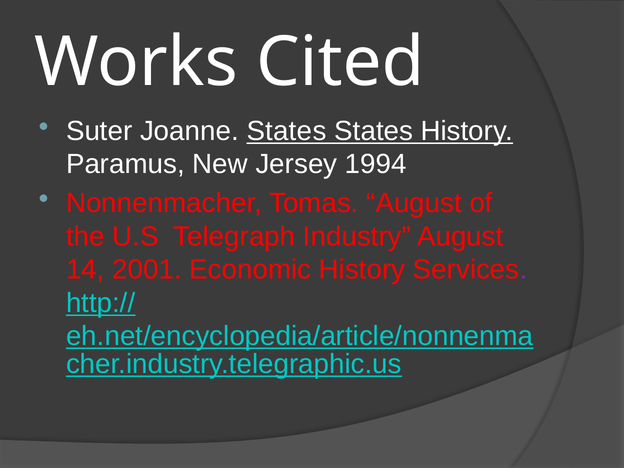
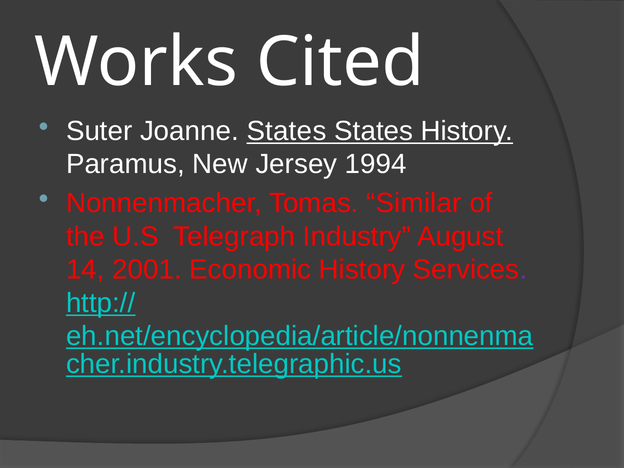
Tomas August: August -> Similar
